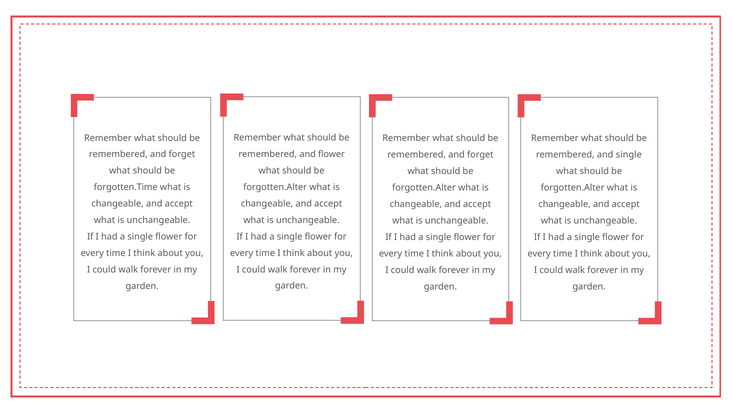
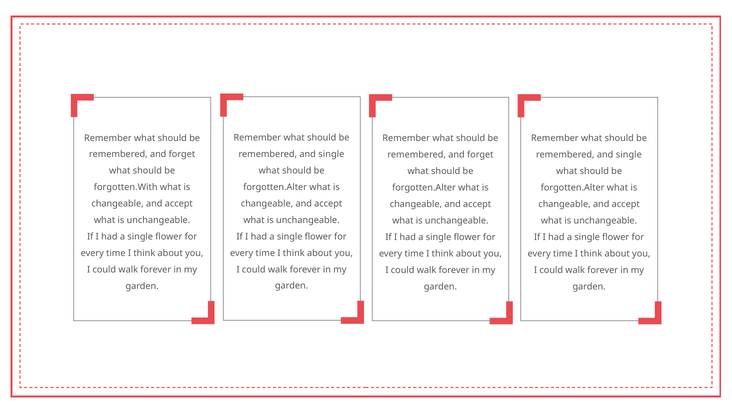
flower at (331, 154): flower -> single
forgotten.Time: forgotten.Time -> forgotten.With
